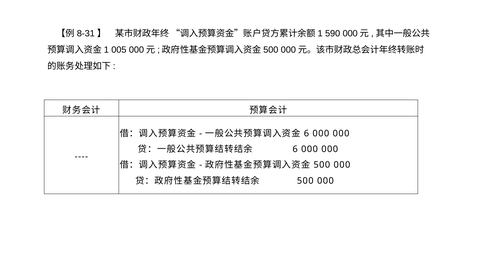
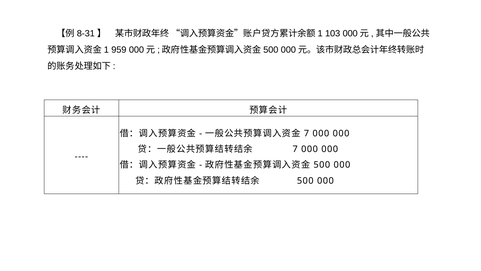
590: 590 -> 103
005: 005 -> 959
6 at (306, 133): 6 -> 7
6 at (295, 149): 6 -> 7
